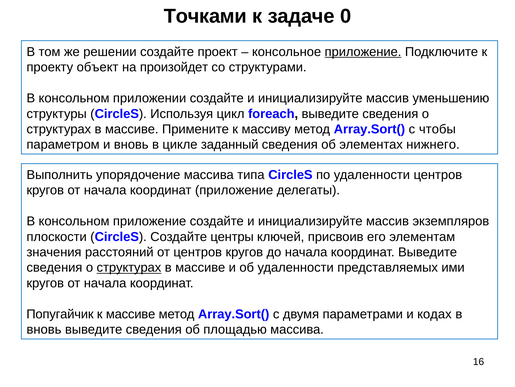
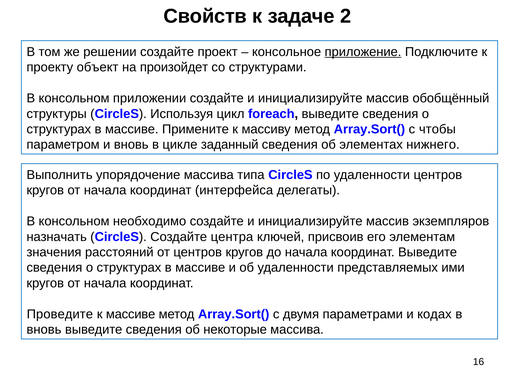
Точками: Точками -> Свойств
0: 0 -> 2
уменьшению: уменьшению -> обобщённый
координат приложение: приложение -> интерфейса
консольном приложение: приложение -> необходимо
плоскости: плоскости -> назначать
центры: центры -> центра
структурах at (129, 267) underline: present -> none
Попугайчик: Попугайчик -> Проведите
площадью: площадью -> некоторые
